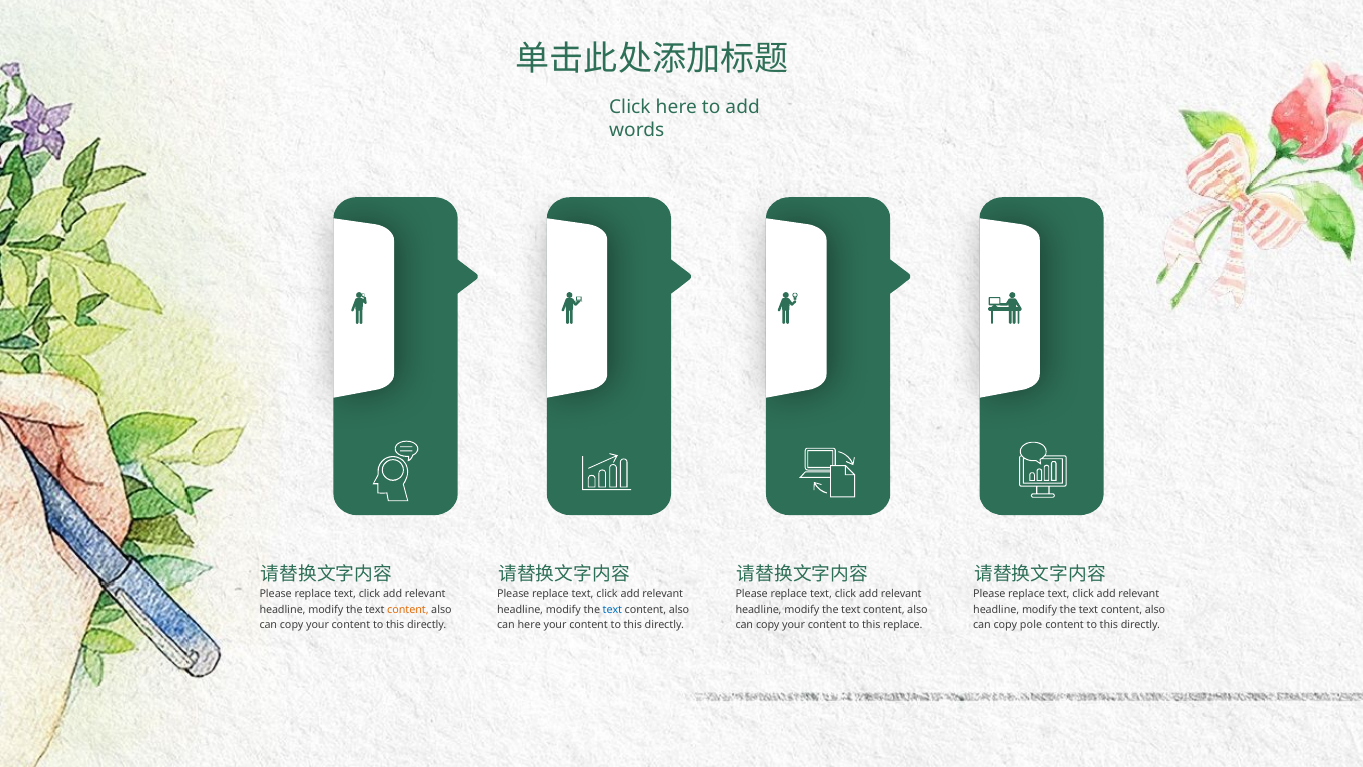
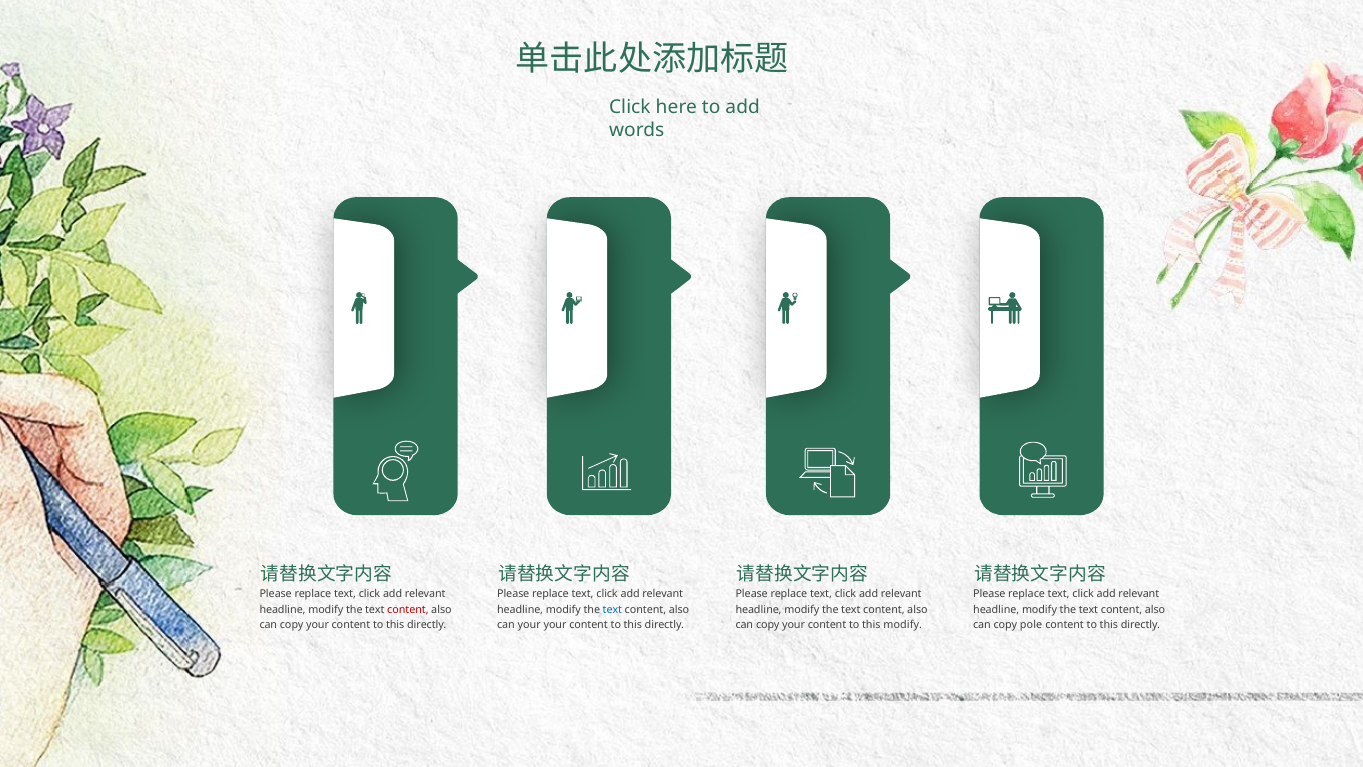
content at (408, 609) colour: orange -> red
can here: here -> your
this replace: replace -> modify
